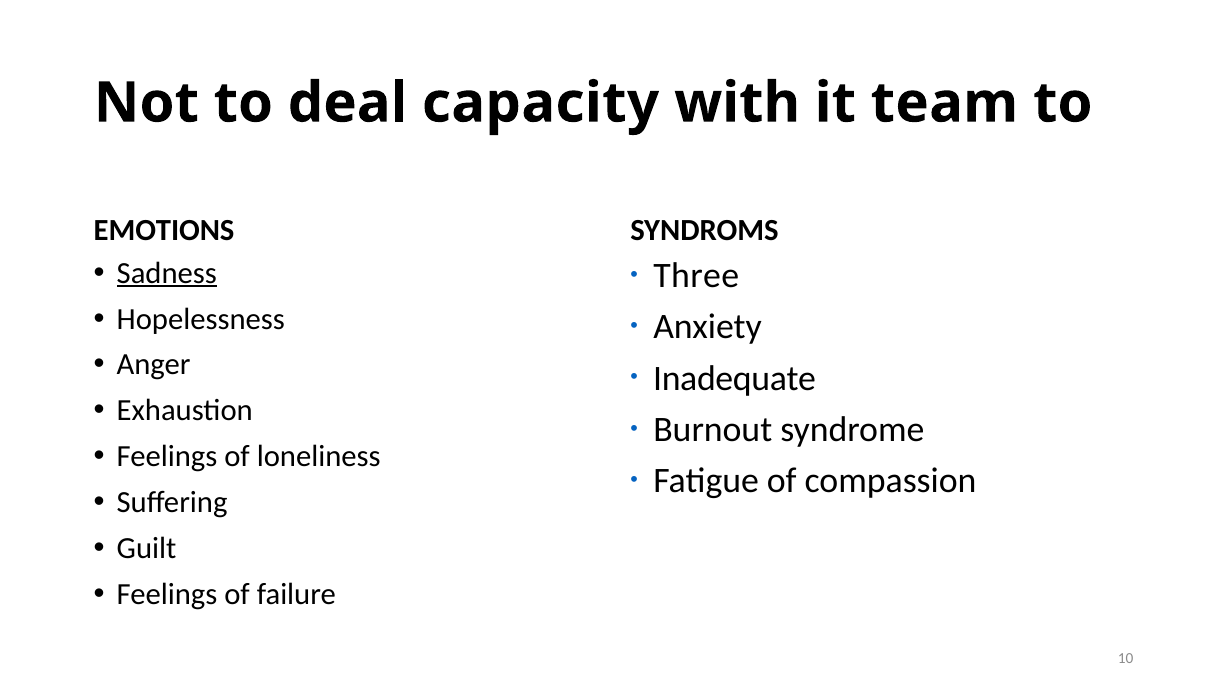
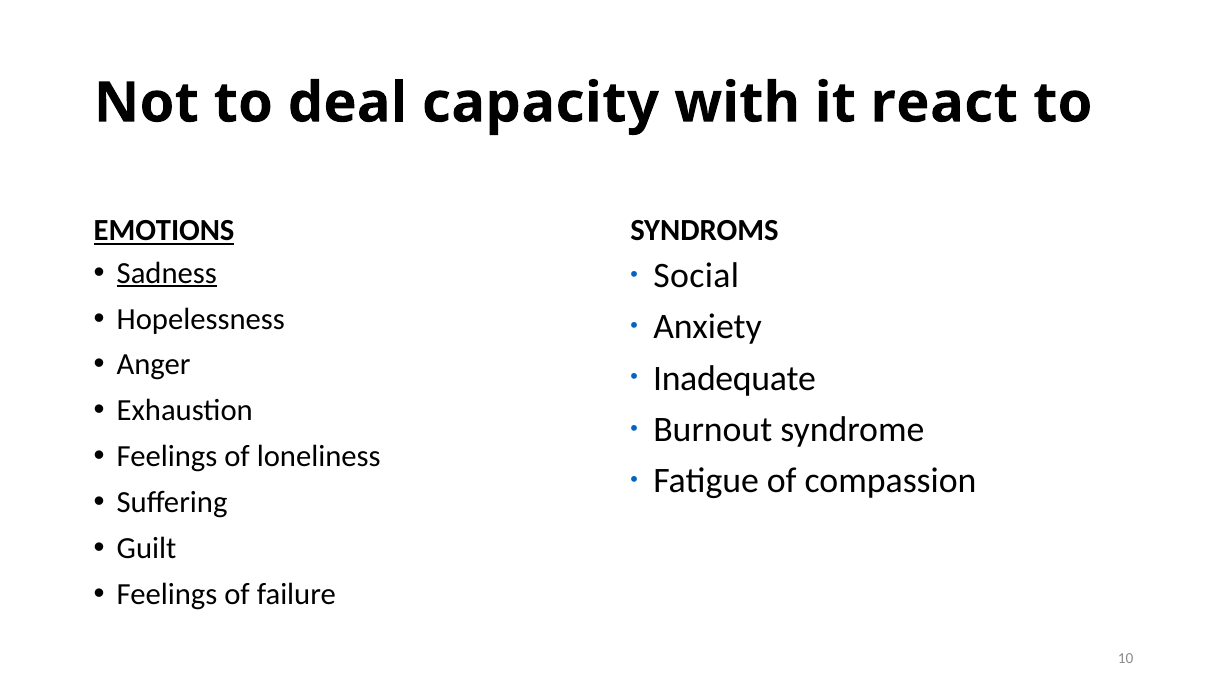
team: team -> react
EMOTIONS underline: none -> present
Three: Three -> Social
